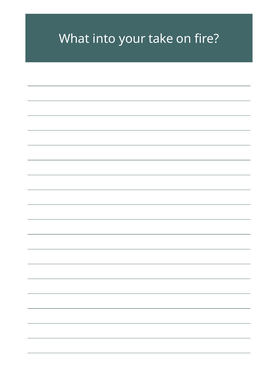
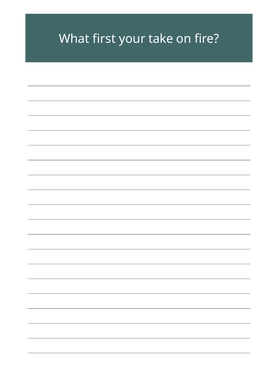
into: into -> first
